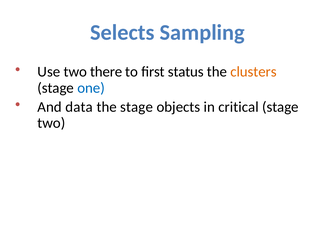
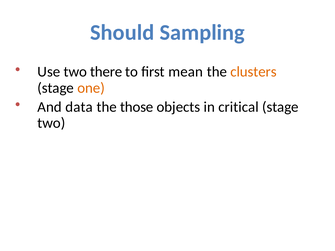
Selects: Selects -> Should
status: status -> mean
one colour: blue -> orange
the stage: stage -> those
